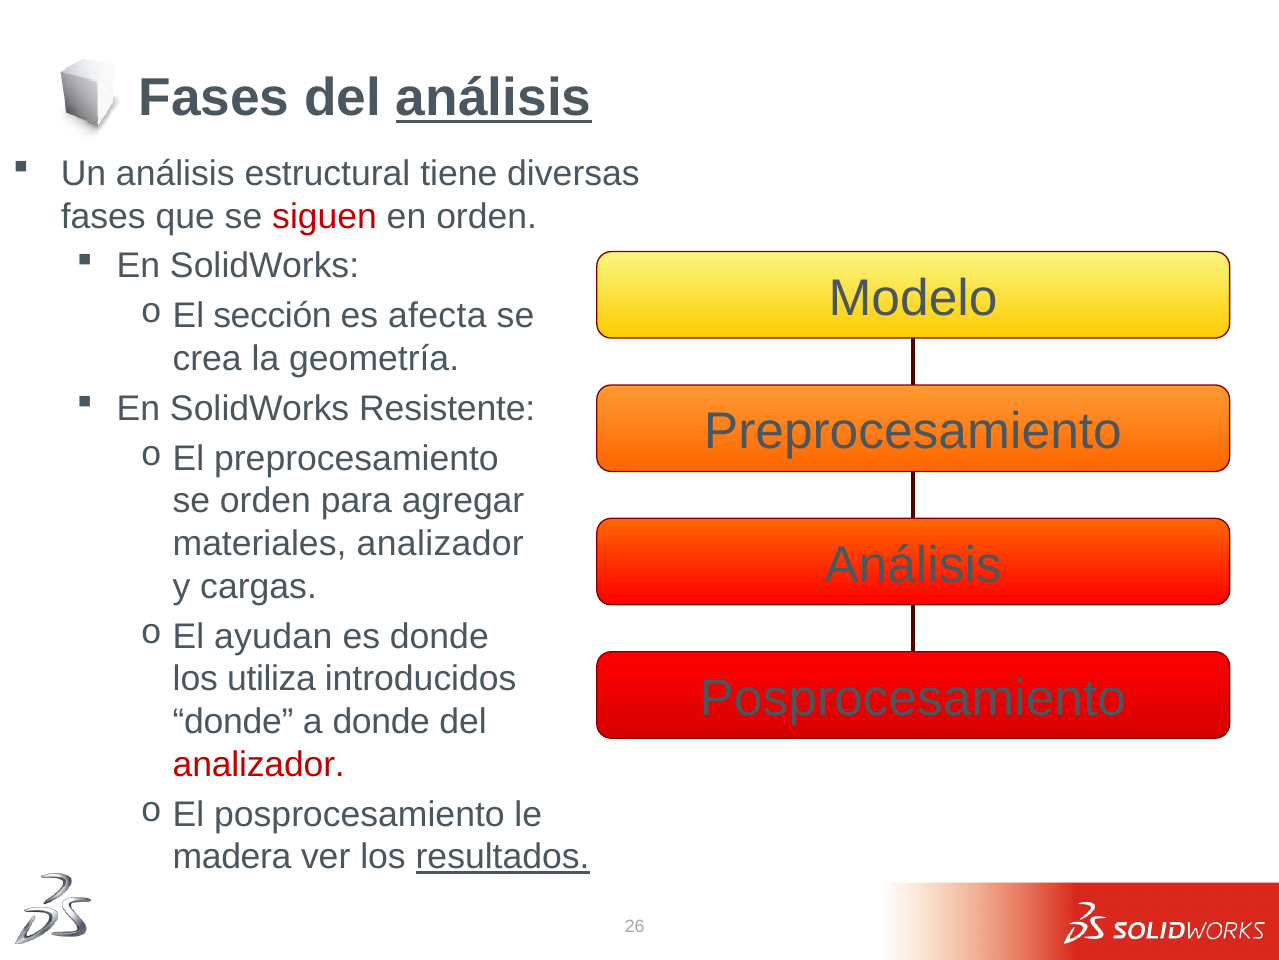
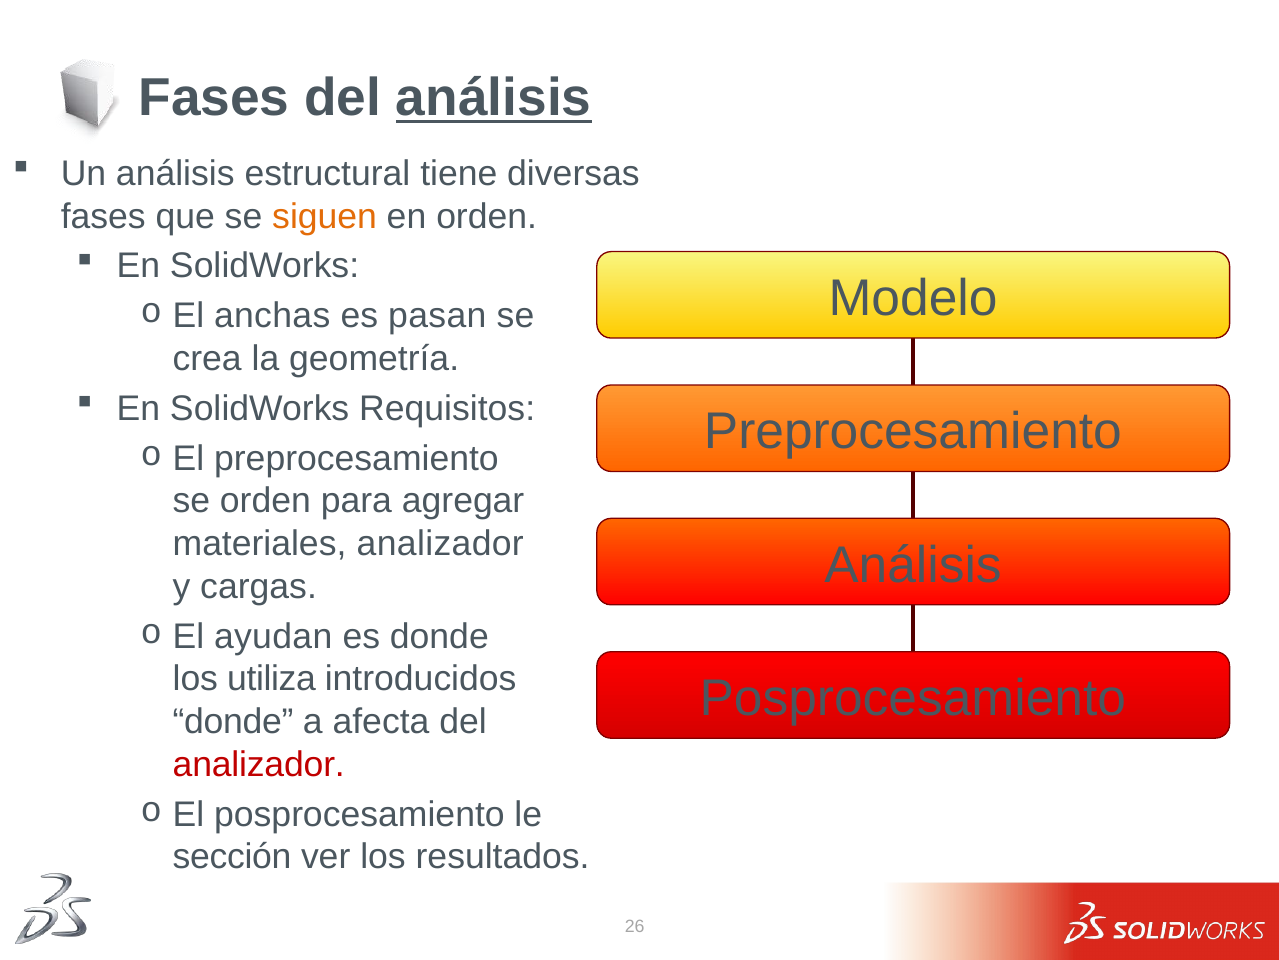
siguen colour: red -> orange
sección: sección -> anchas
afecta: afecta -> pasan
Resistente: Resistente -> Requisitos
a donde: donde -> afecta
madera: madera -> sección
resultados underline: present -> none
